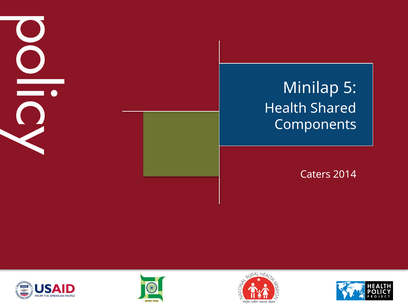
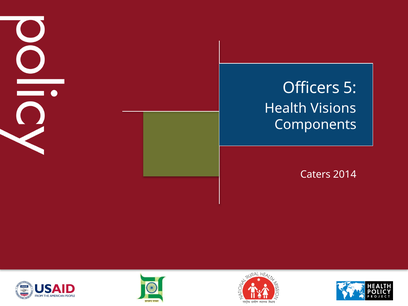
Minilap: Minilap -> Officers
Shared: Shared -> Visions
